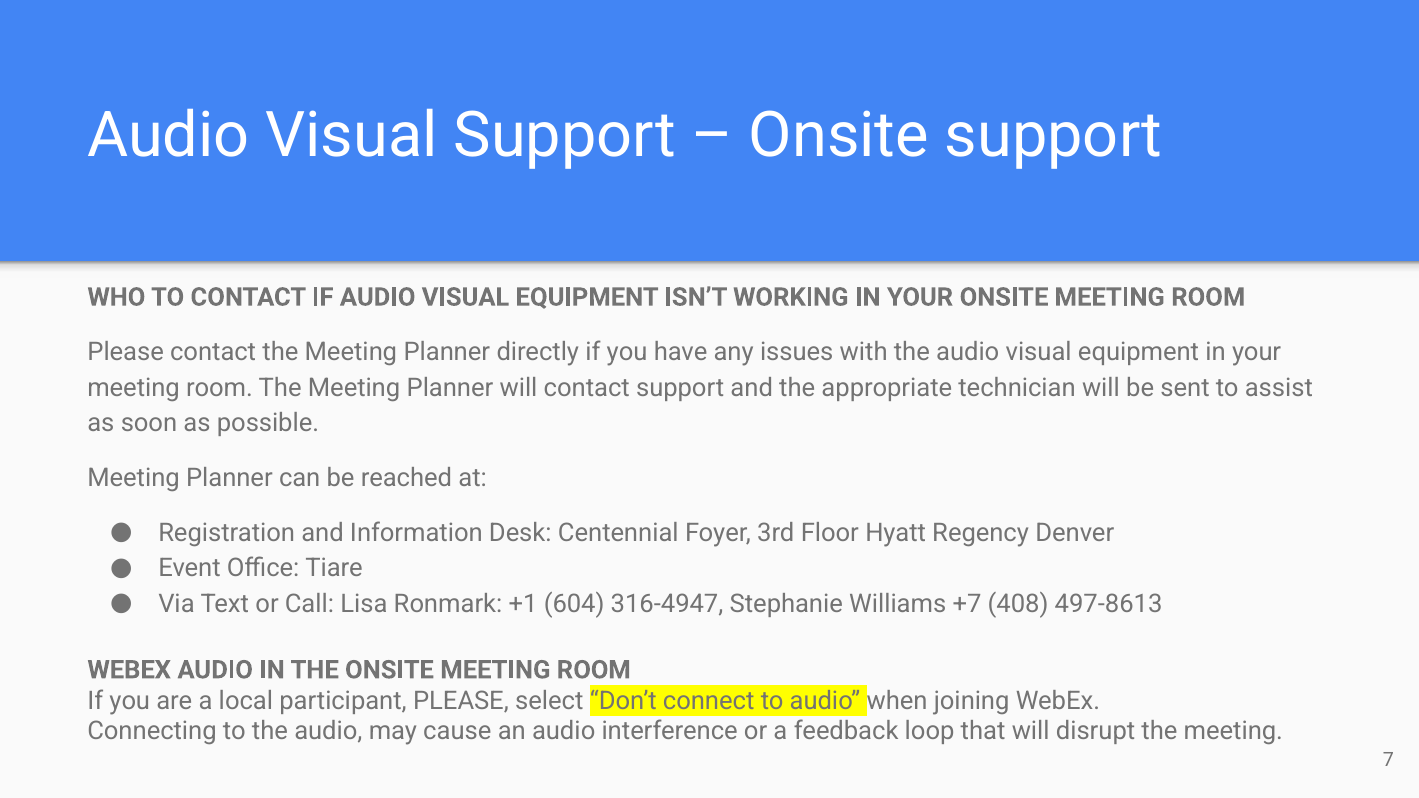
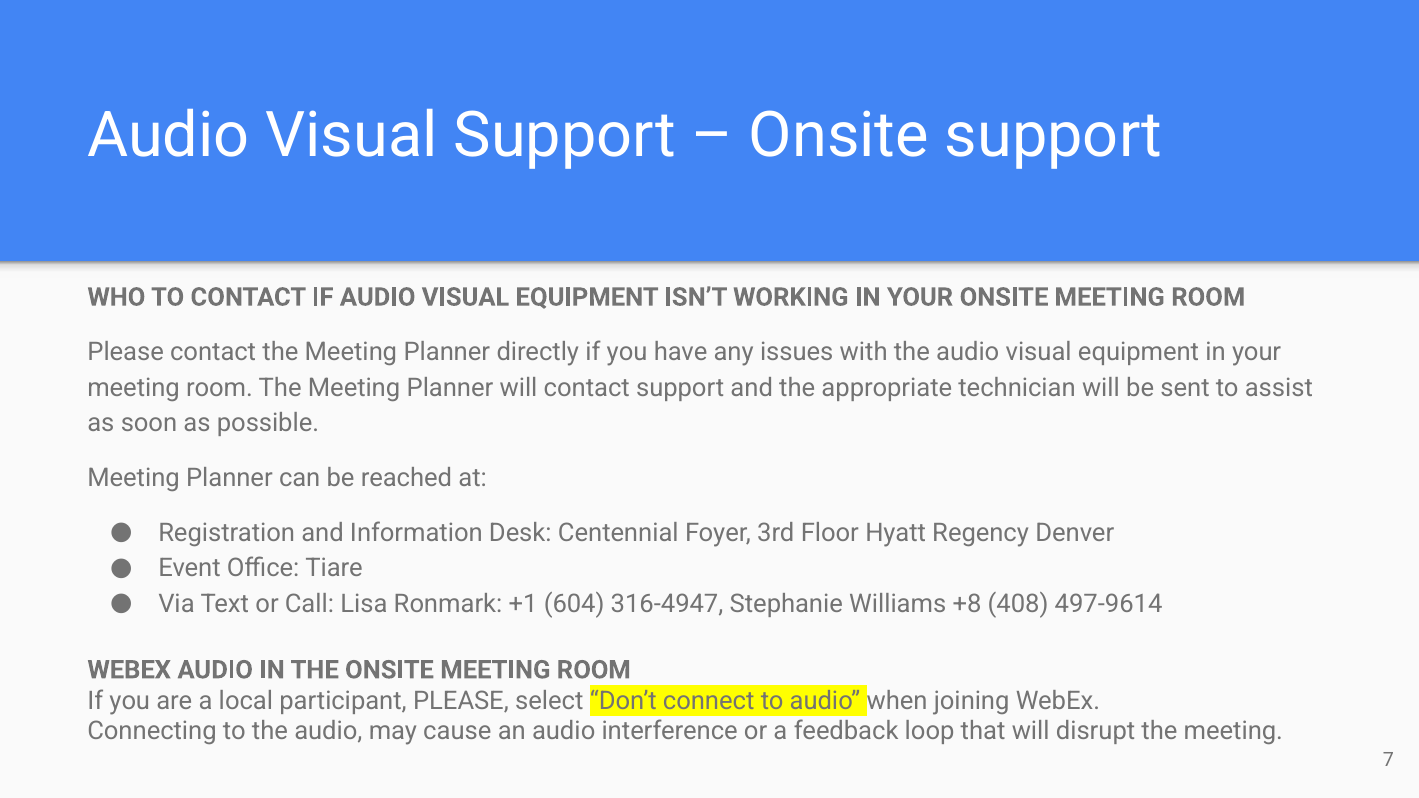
+7: +7 -> +8
497-8613: 497-8613 -> 497-9614
